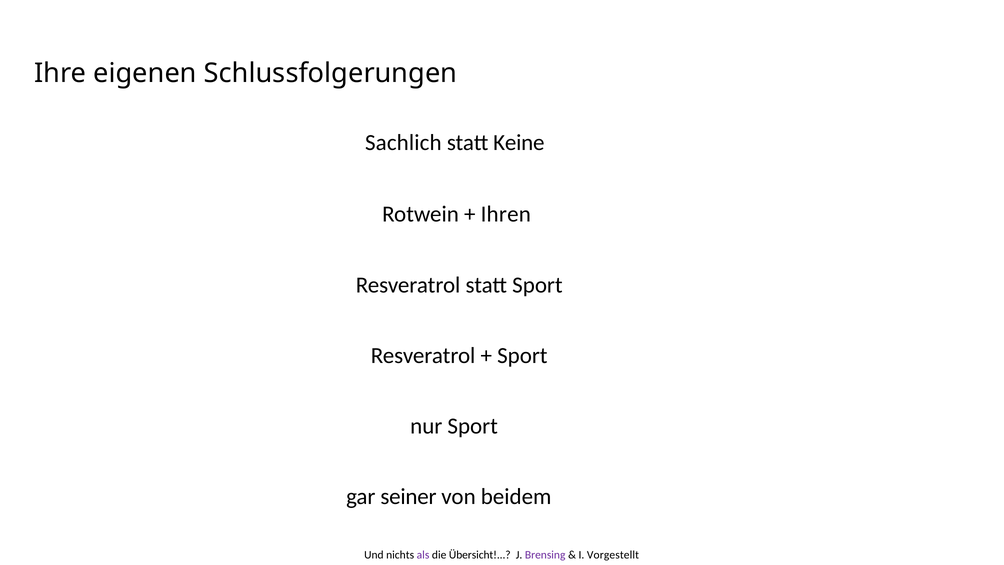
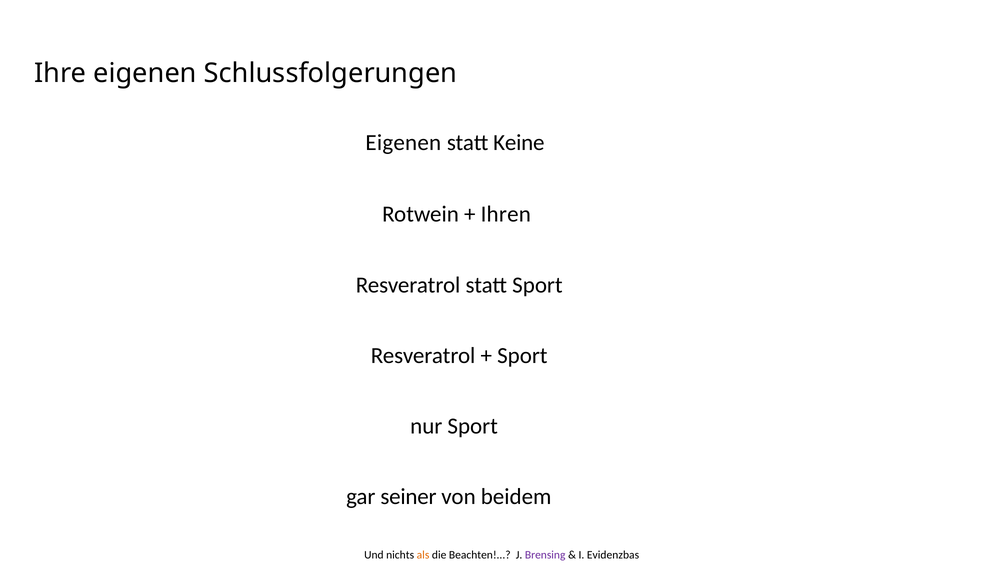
Sachlich at (403, 143): Sachlich -> Eigenen
als colour: purple -> orange
Übersicht: Übersicht -> Beachten
Vorgestellt: Vorgestellt -> Evidenzbas
